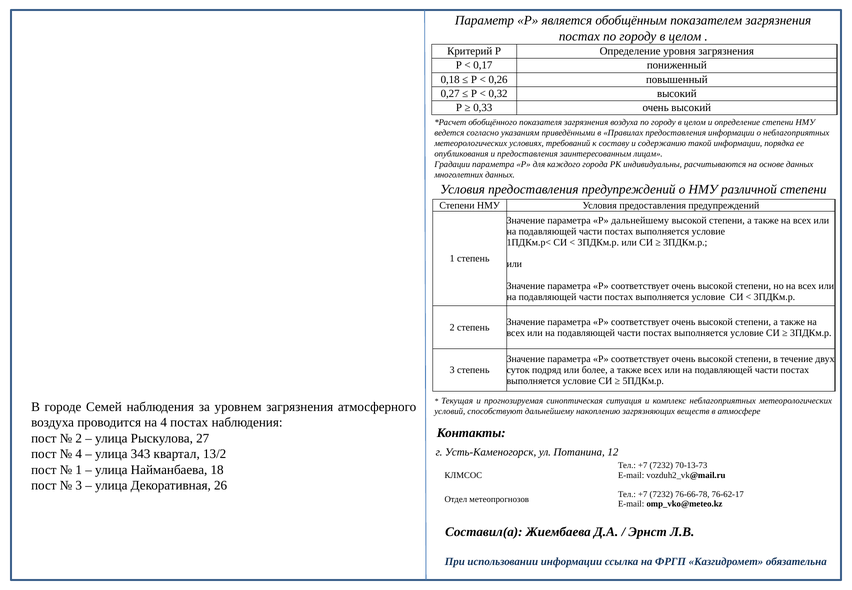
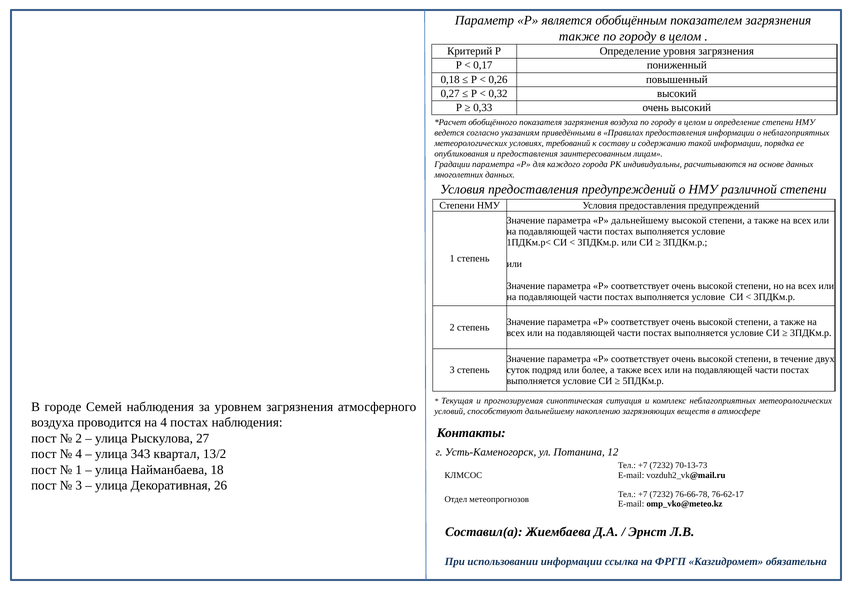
постах at (579, 36): постах -> также
